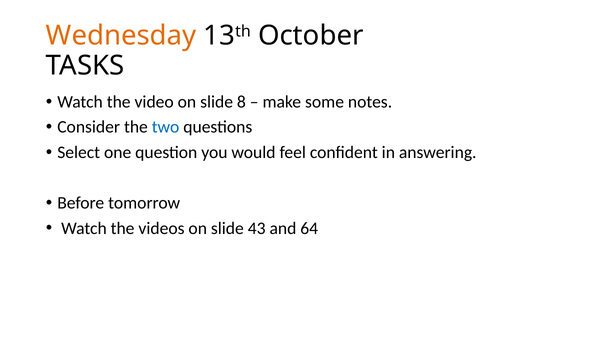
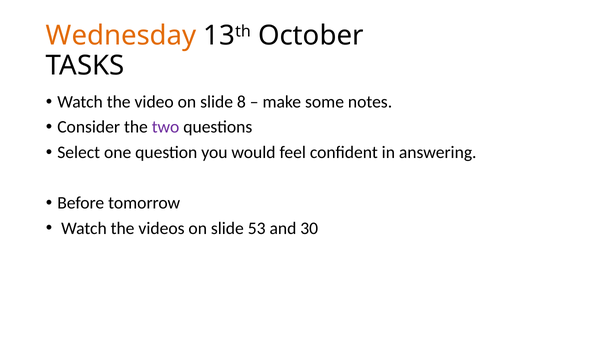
two colour: blue -> purple
43: 43 -> 53
64: 64 -> 30
